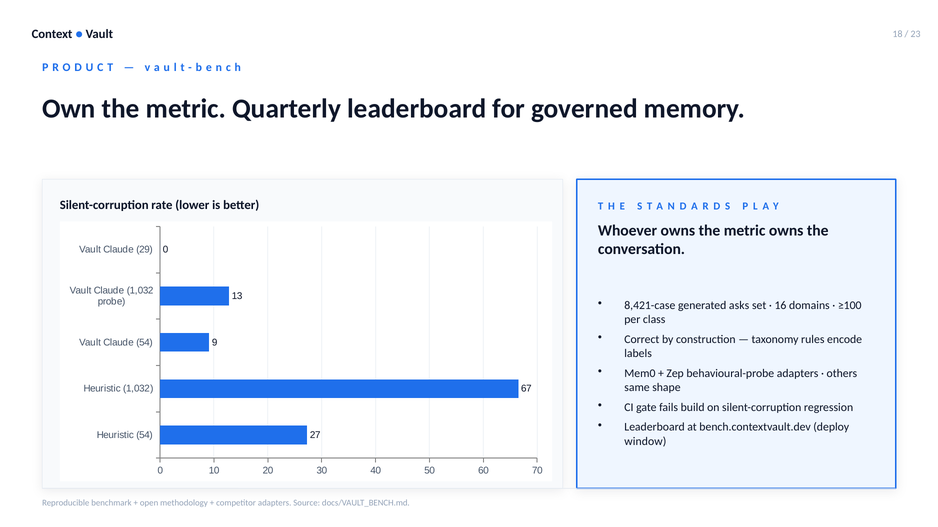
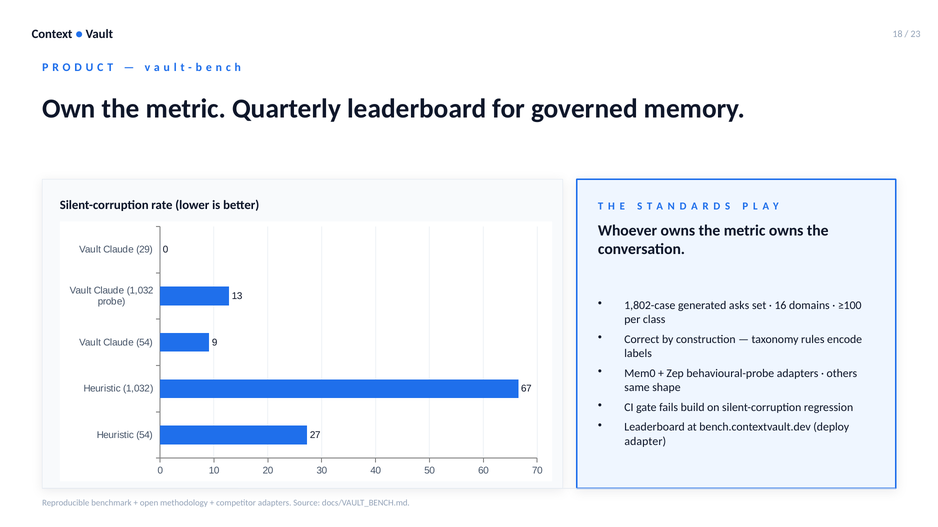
8,421-case: 8,421-case -> 1,802-case
window: window -> adapter
